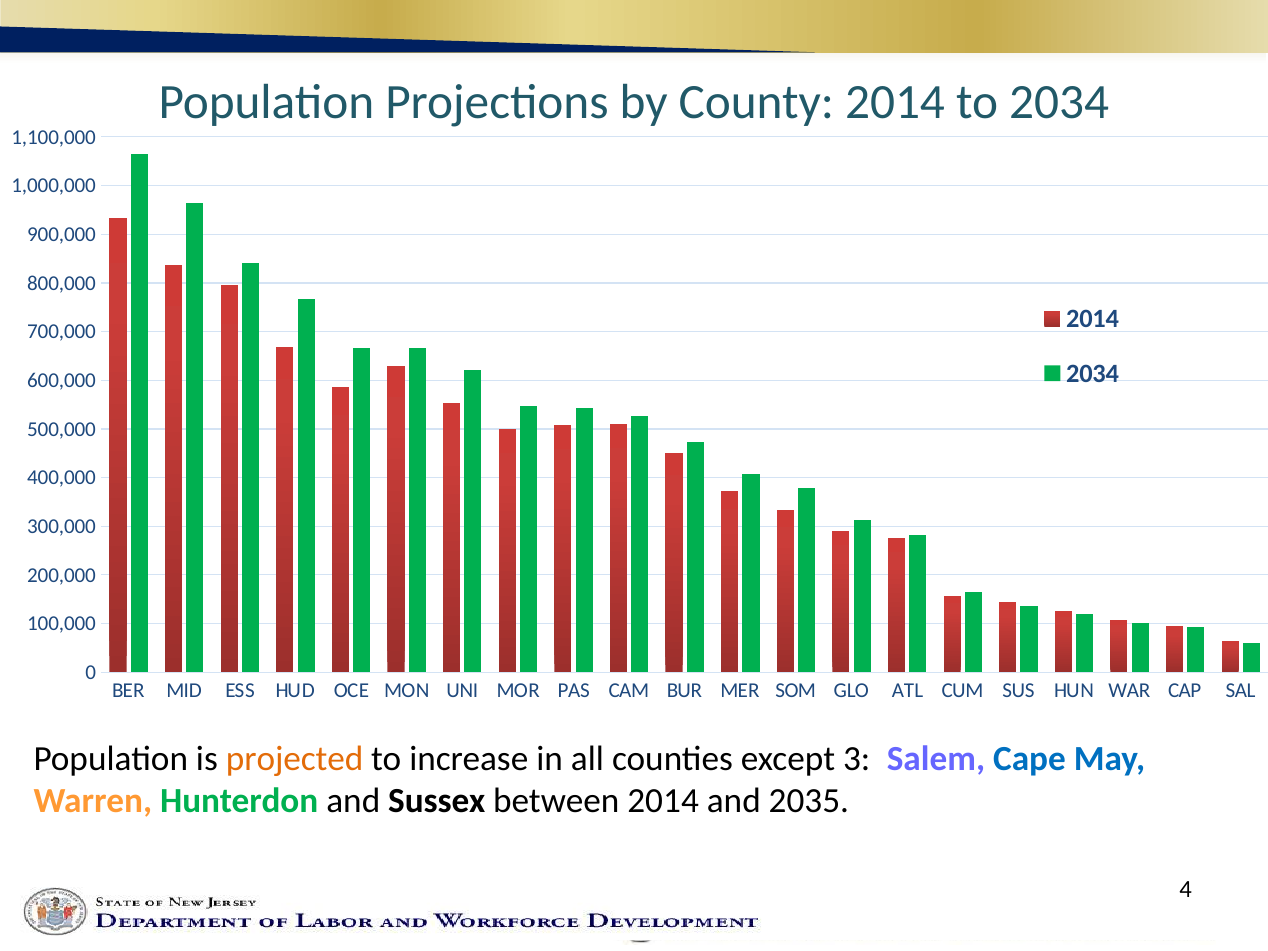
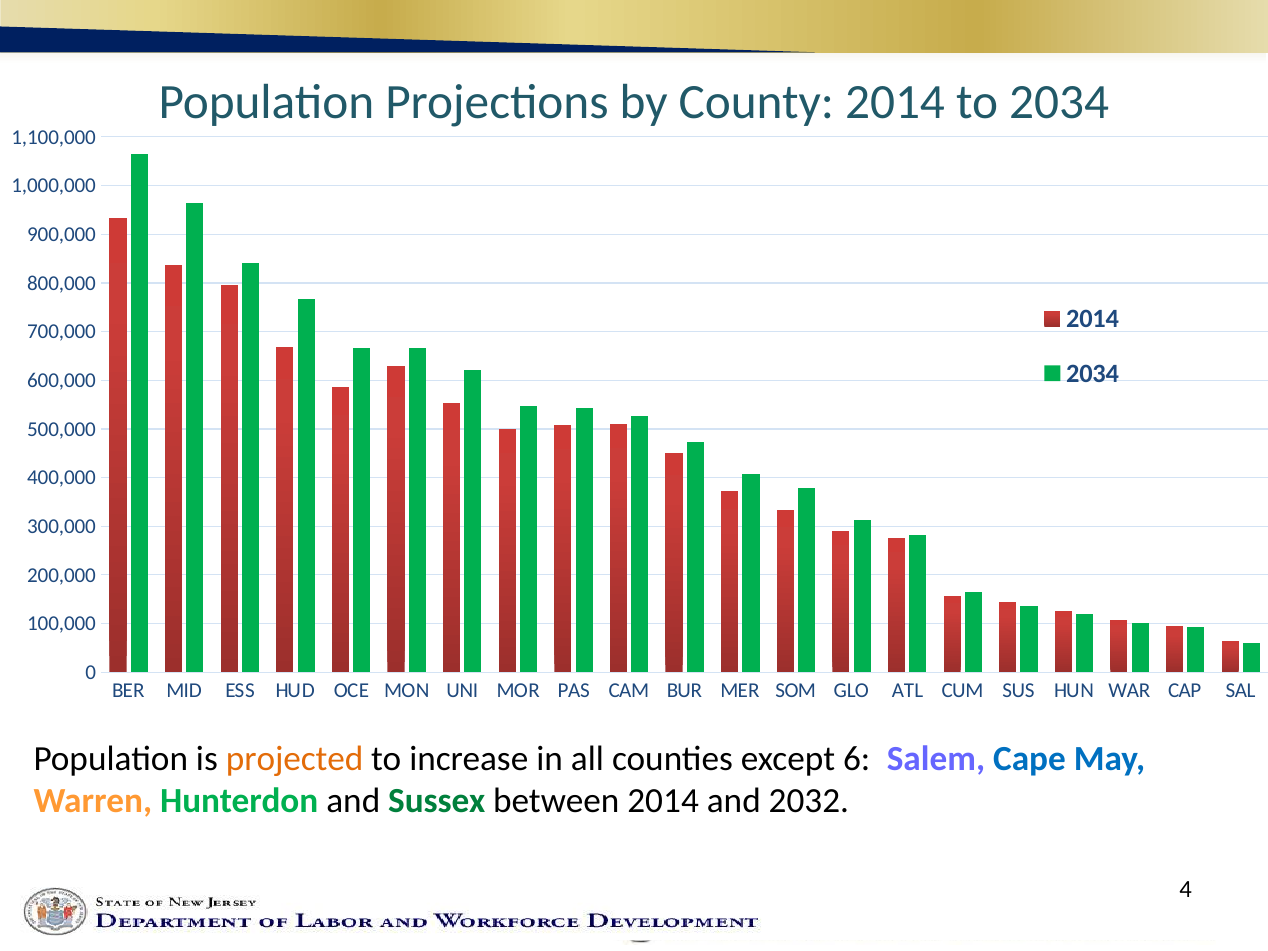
3: 3 -> 6
Sussex colour: black -> green
2035: 2035 -> 2032
